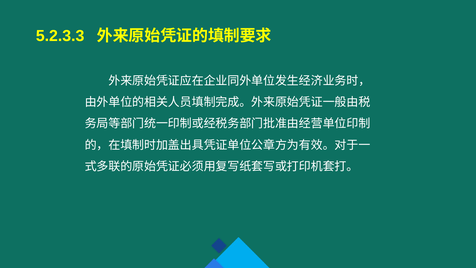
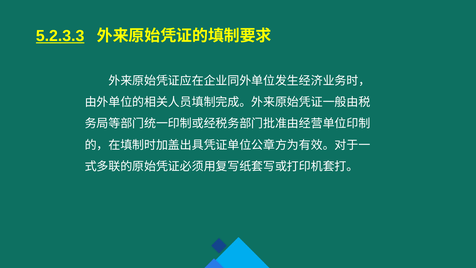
5.2.3.3 underline: none -> present
